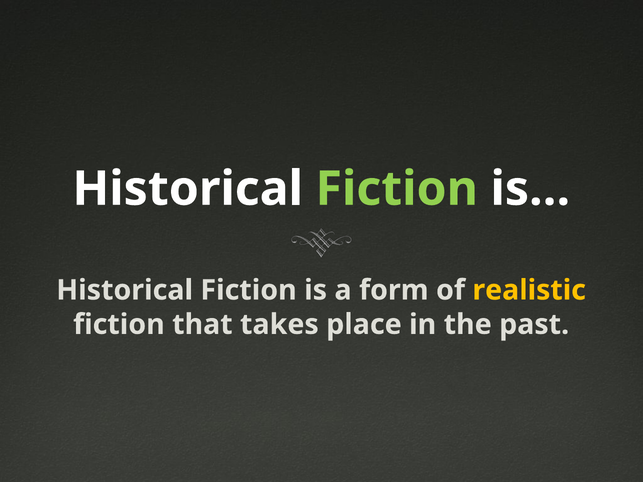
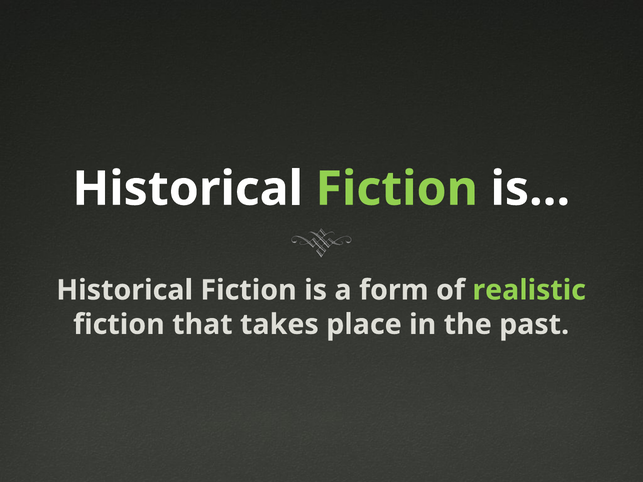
realistic colour: yellow -> light green
